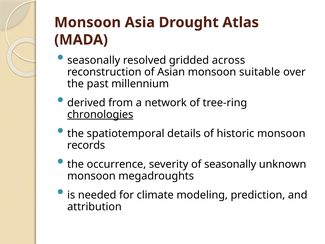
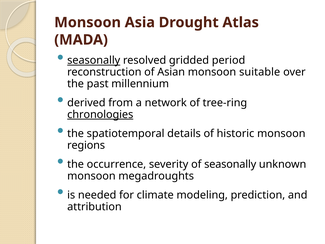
seasonally at (94, 60) underline: none -> present
across: across -> period
records: records -> regions
